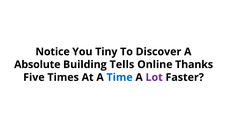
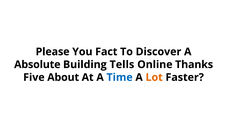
Notice: Notice -> Please
Tiny: Tiny -> Fact
Times: Times -> About
Lot colour: purple -> orange
